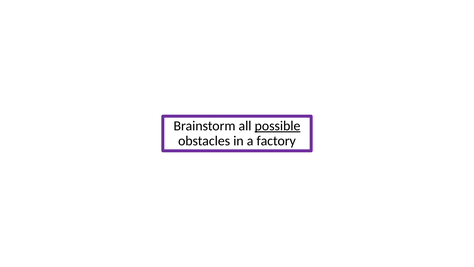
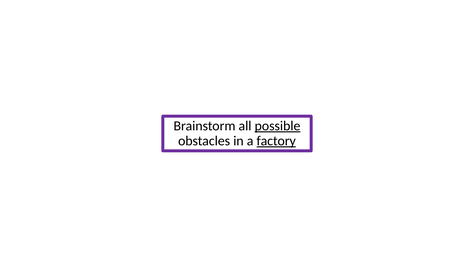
factory underline: none -> present
